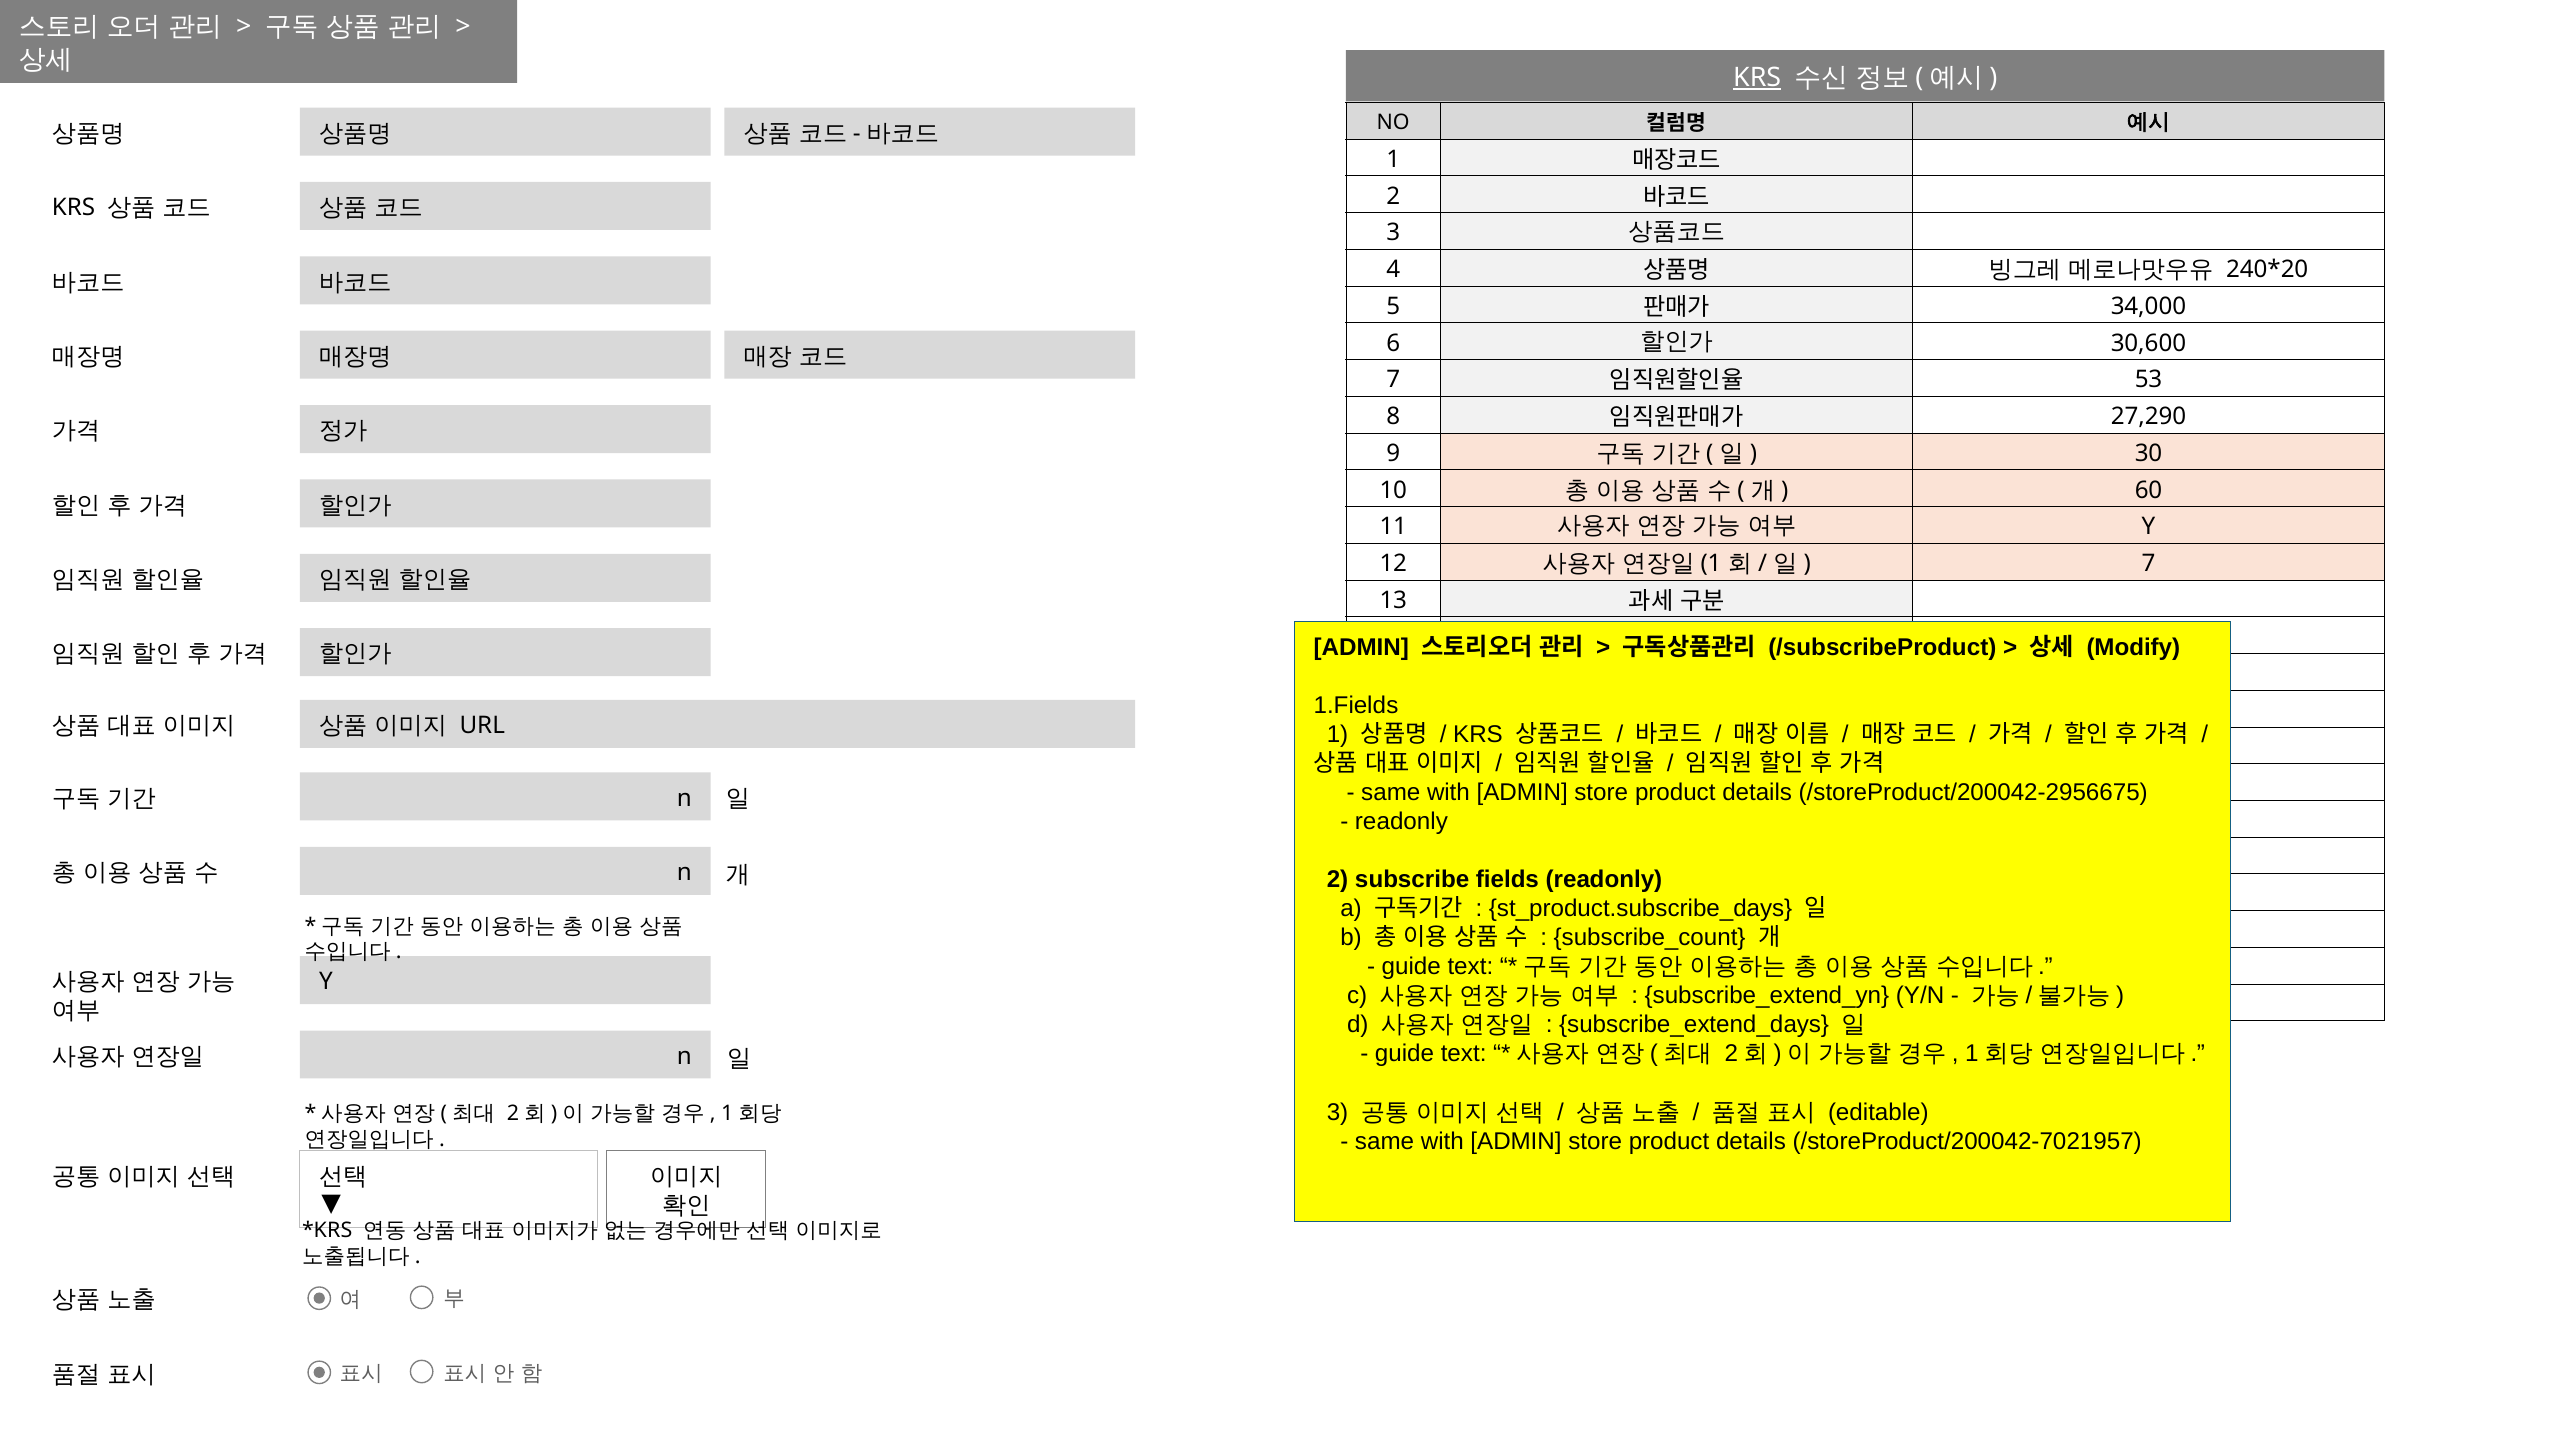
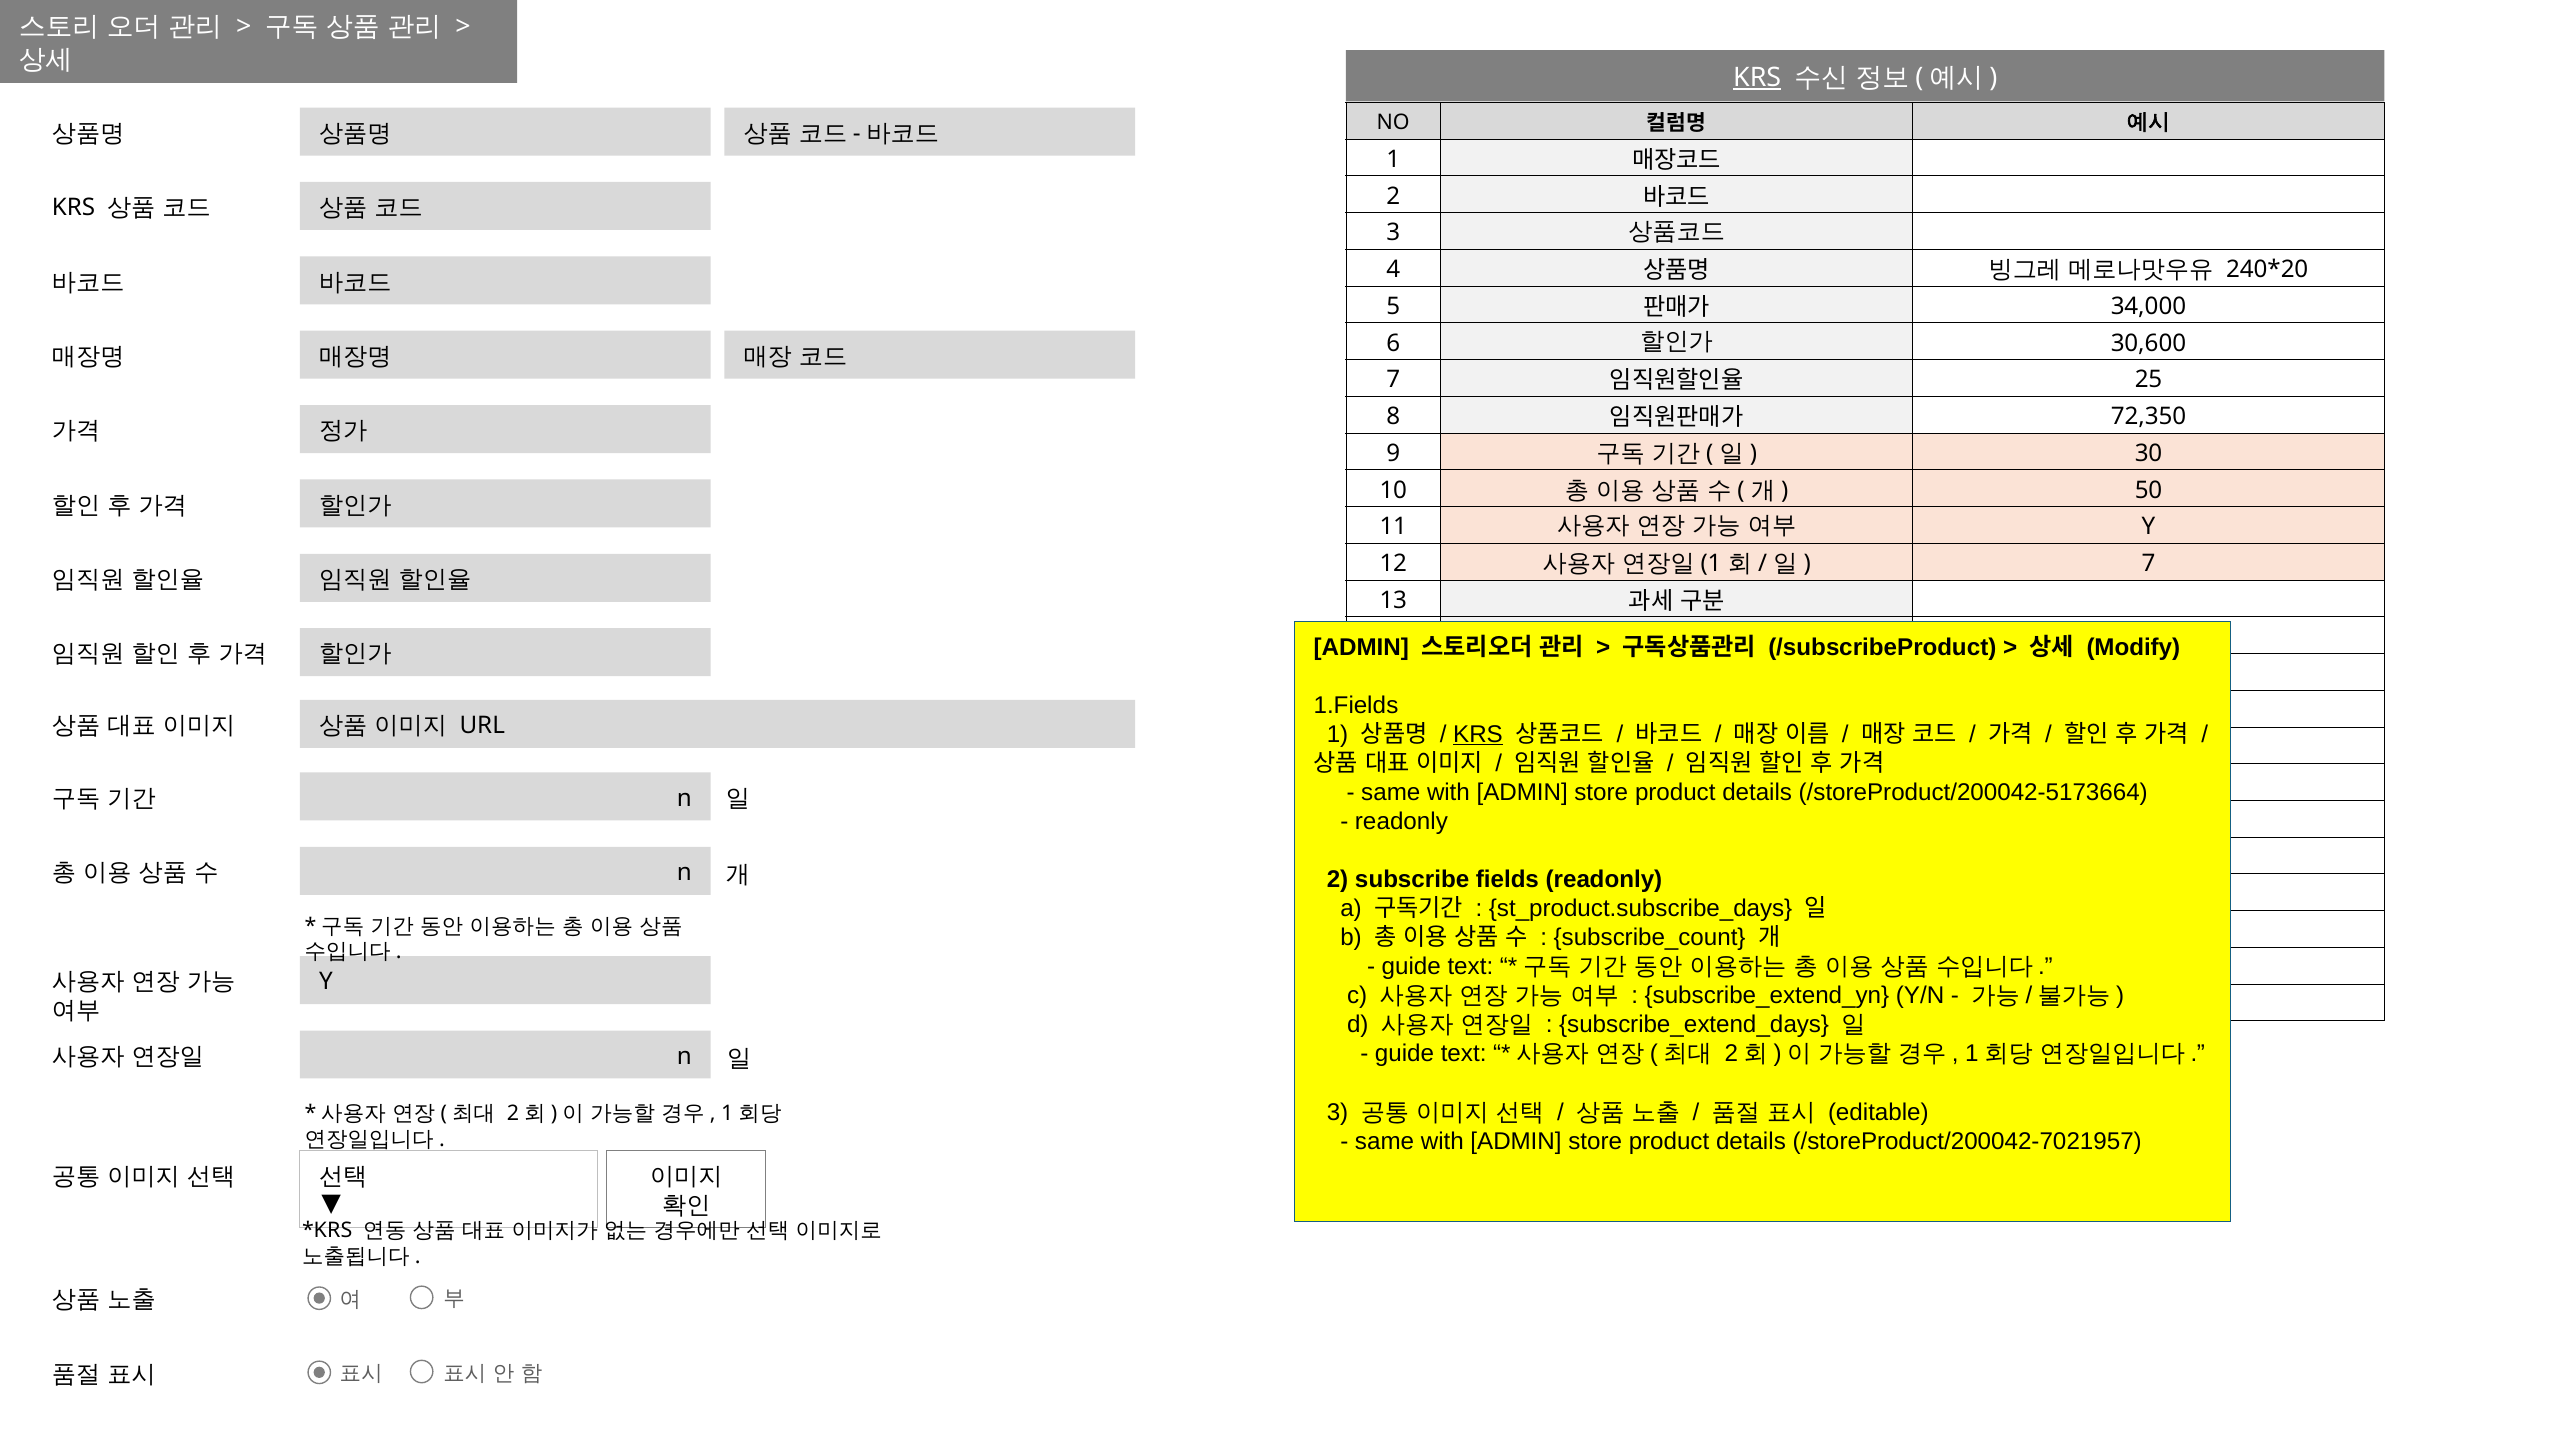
53: 53 -> 25
27,290: 27,290 -> 72,350
60: 60 -> 50
KRS at (1478, 734) underline: none -> present
/storeProduct/200042-2956675: /storeProduct/200042-2956675 -> /storeProduct/200042-5173664
